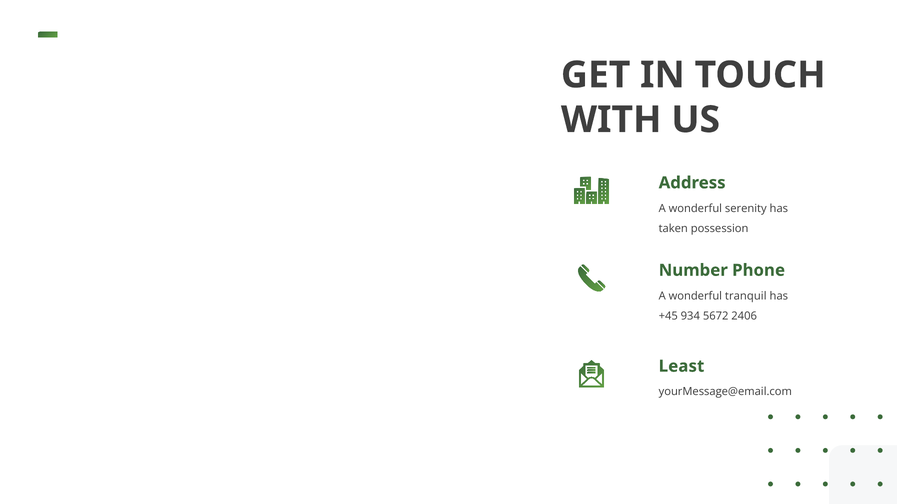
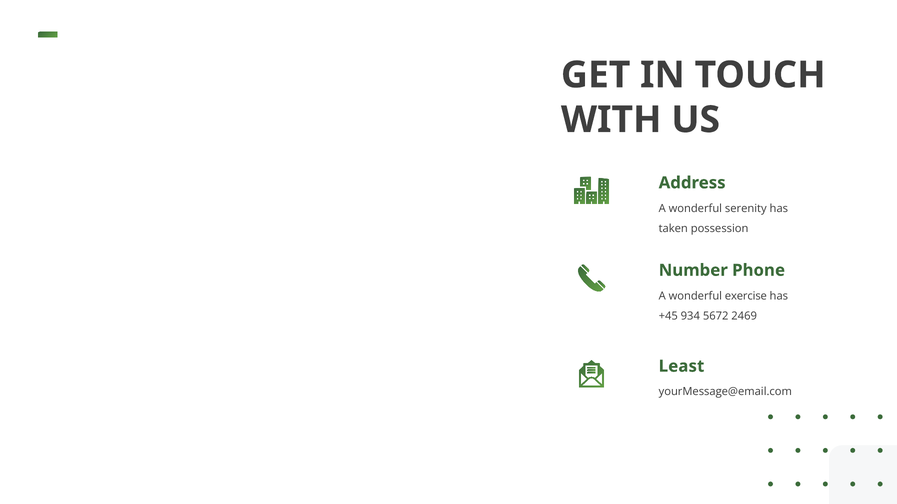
tranquil: tranquil -> exercise
2406: 2406 -> 2469
